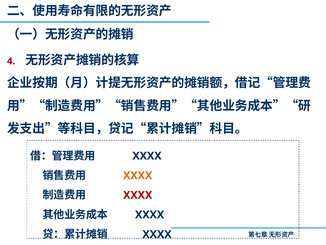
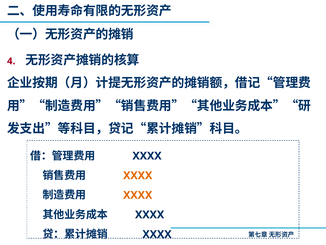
XXXX at (138, 195) colour: red -> orange
